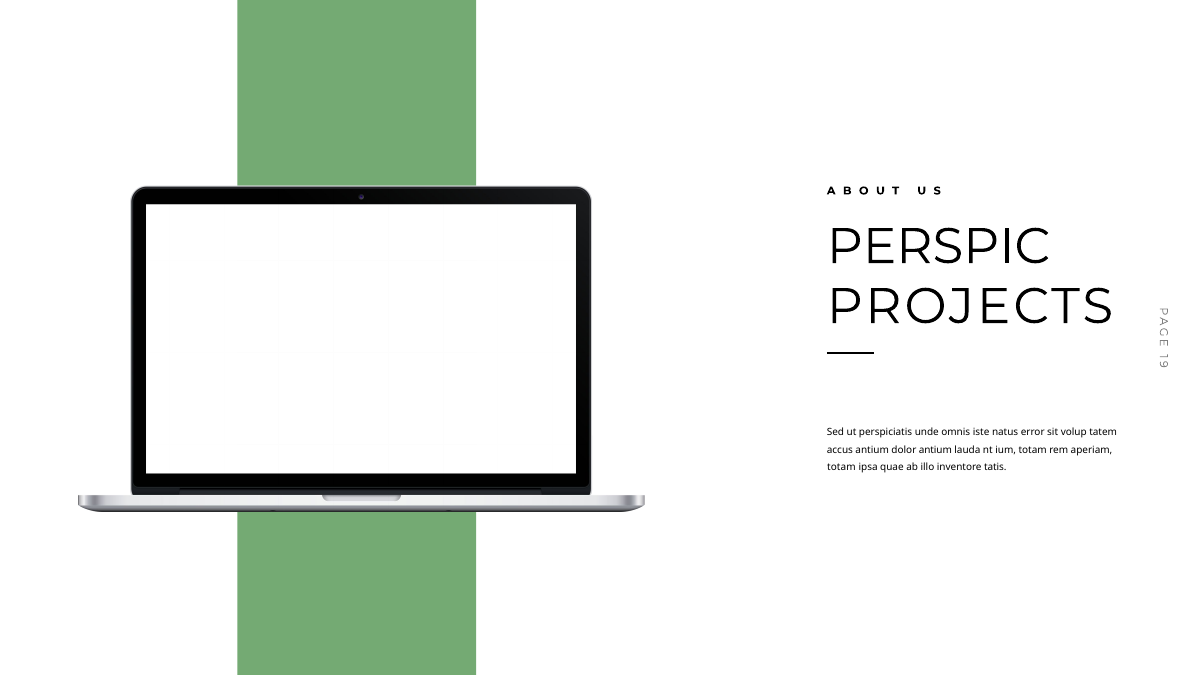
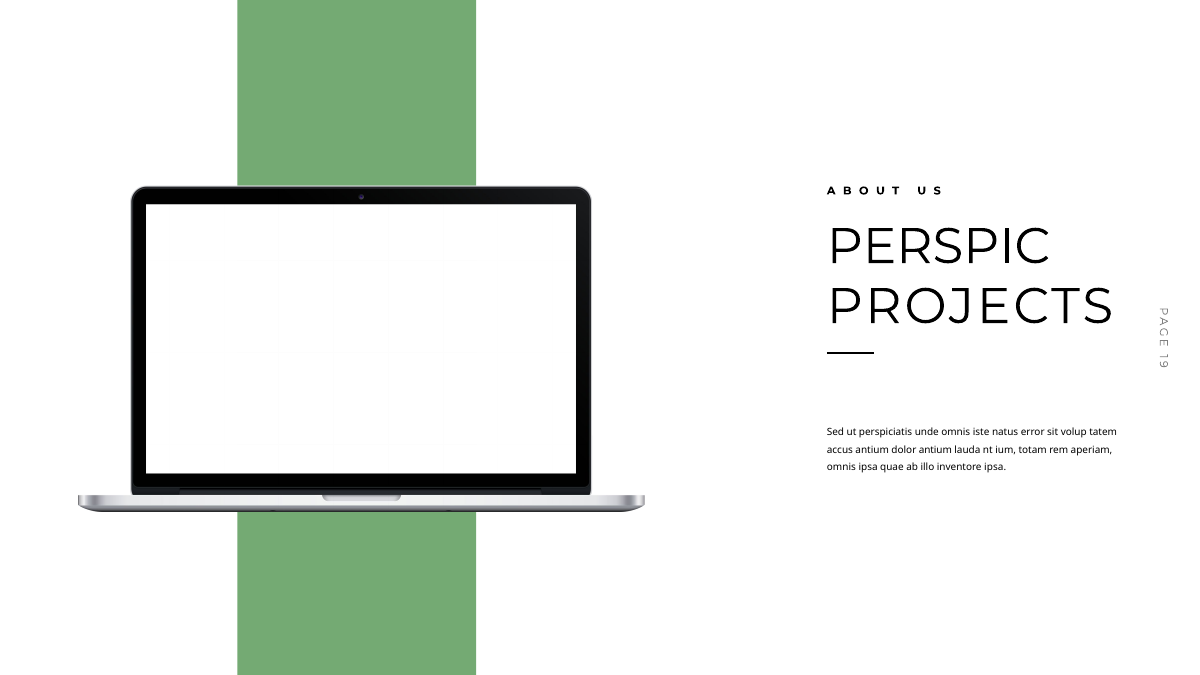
totam at (841, 468): totam -> omnis
inventore tatis: tatis -> ipsa
